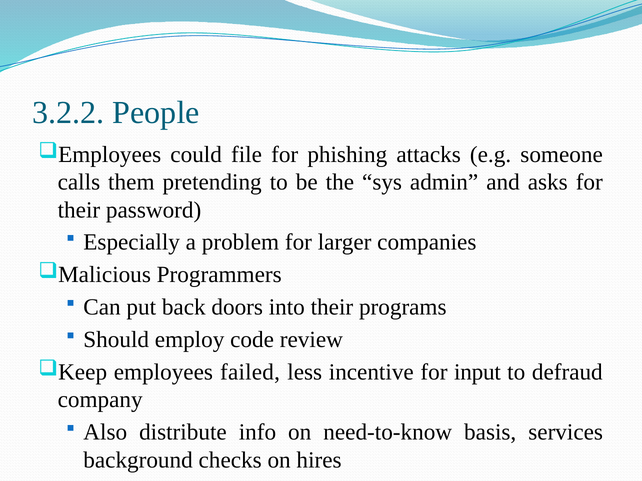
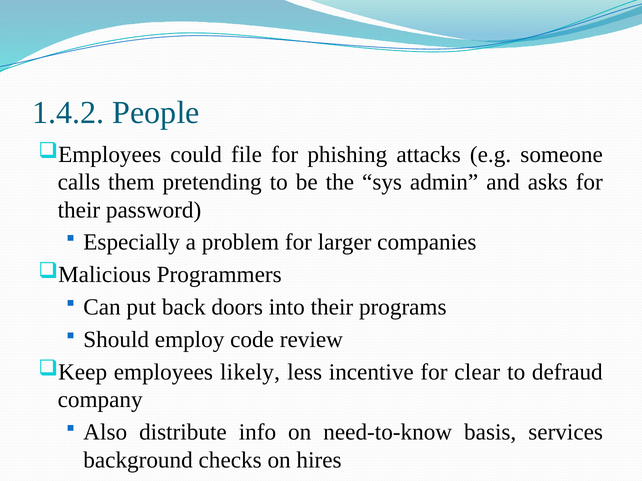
3.2.2: 3.2.2 -> 1.4.2
failed: failed -> likely
input: input -> clear
